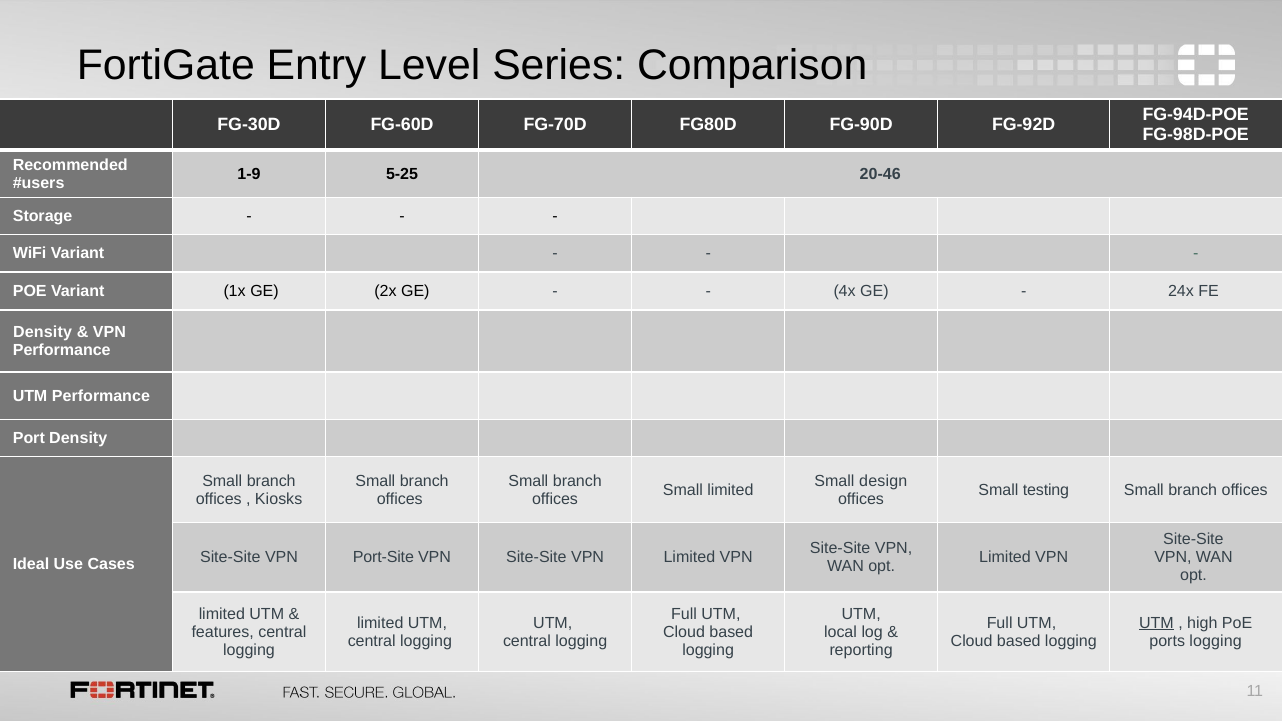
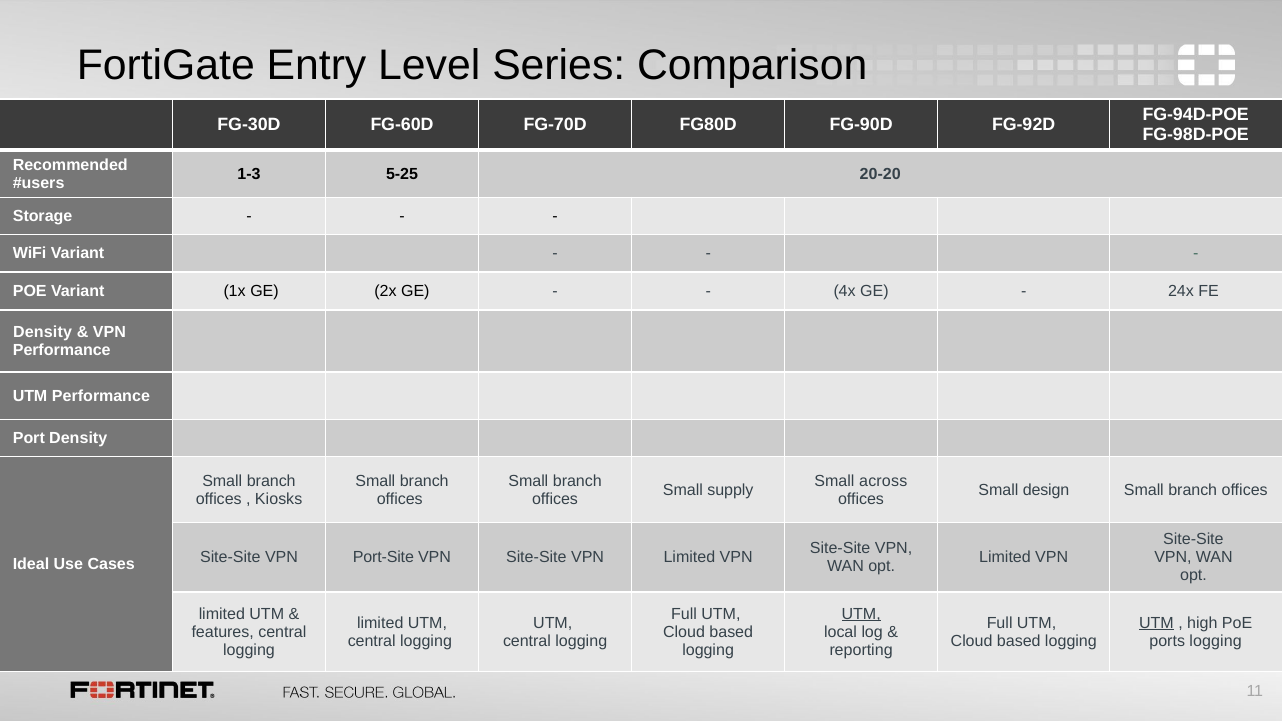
1-9: 1-9 -> 1-3
20-46: 20-46 -> 20-20
design: design -> across
Small limited: limited -> supply
testing: testing -> design
UTM at (861, 614) underline: none -> present
